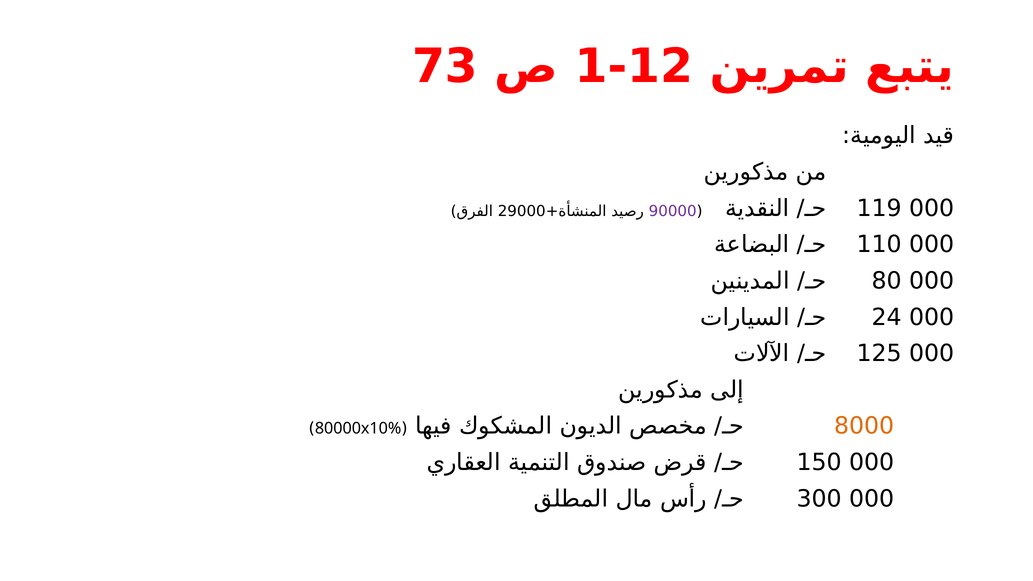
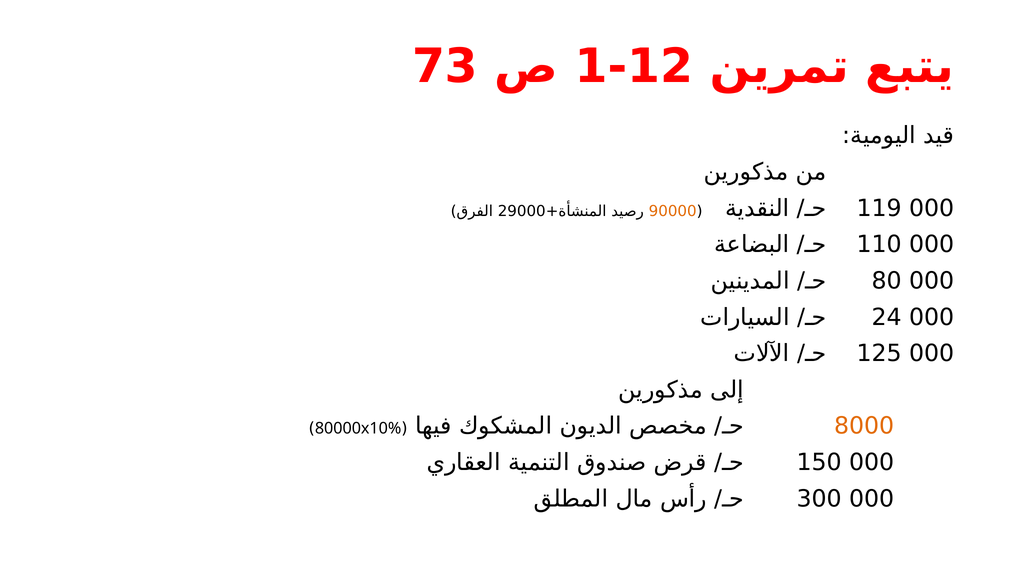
90000 colour: purple -> orange
